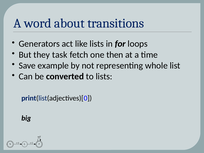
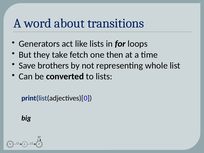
task: task -> take
example: example -> brothers
